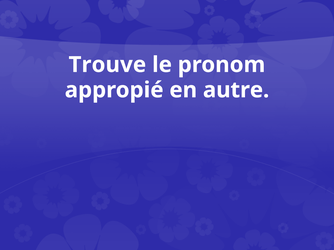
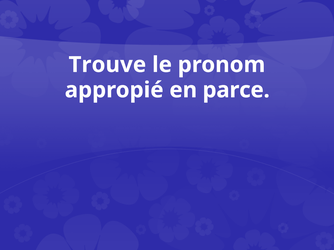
autre: autre -> parce
